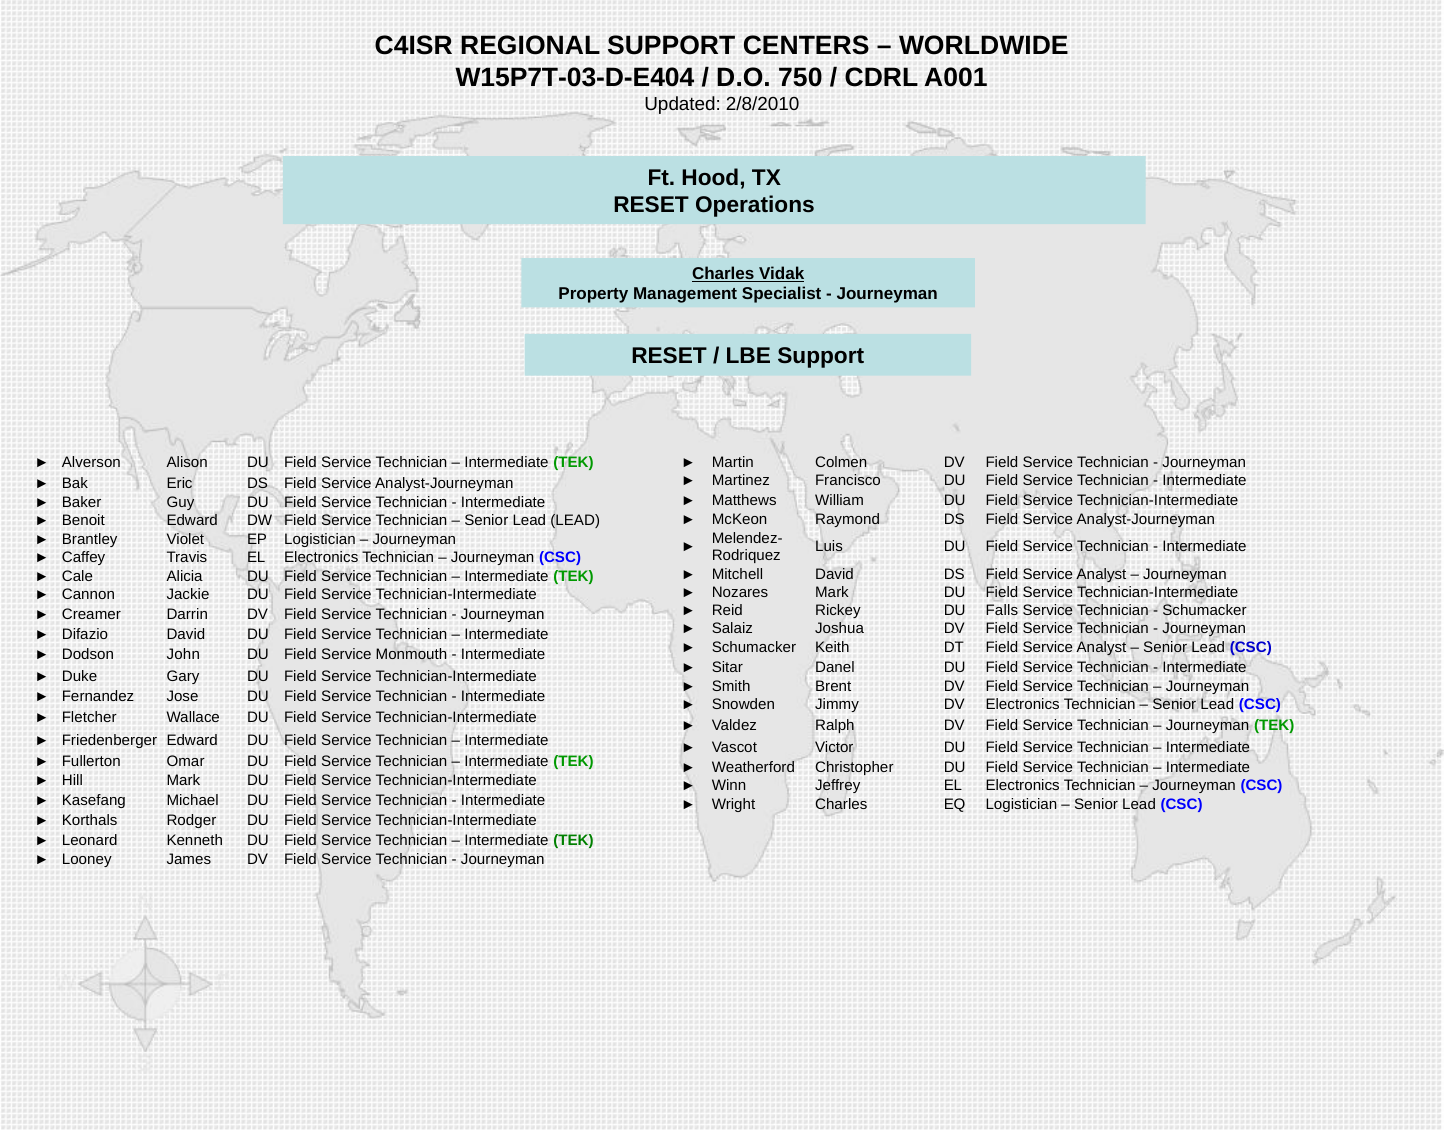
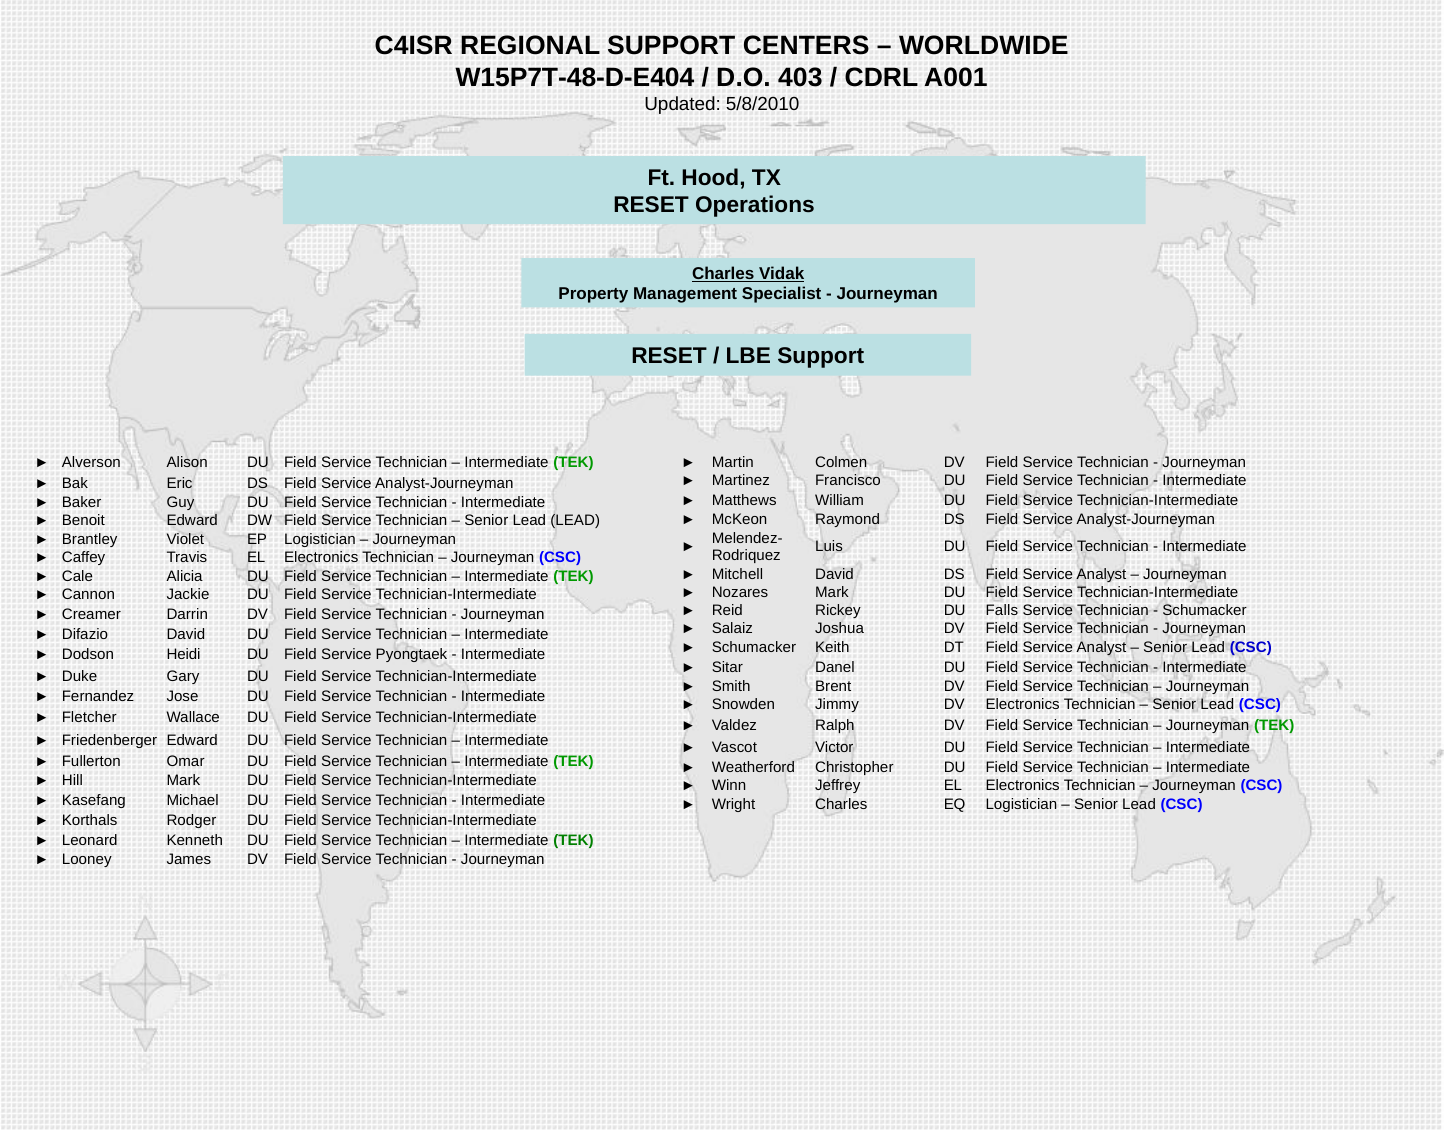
W15P7T-03-D-E404: W15P7T-03-D-E404 -> W15P7T-48-D-E404
750: 750 -> 403
2/8/2010: 2/8/2010 -> 5/8/2010
John: John -> Heidi
Monmouth: Monmouth -> Pyongtaek
